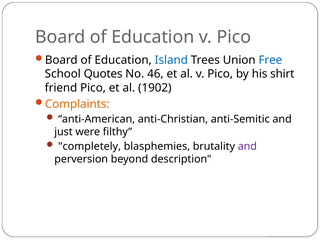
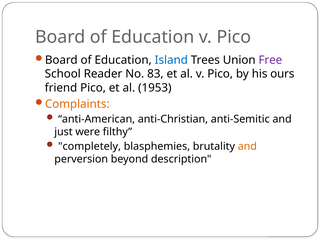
Free colour: blue -> purple
Quotes: Quotes -> Reader
46: 46 -> 83
shirt: shirt -> ours
1902: 1902 -> 1953
and at (247, 146) colour: purple -> orange
